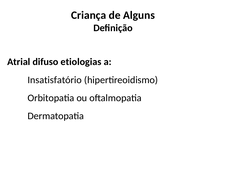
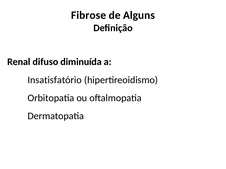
Criança: Criança -> Fibrose
Atrial: Atrial -> Renal
etiologias: etiologias -> diminuída
